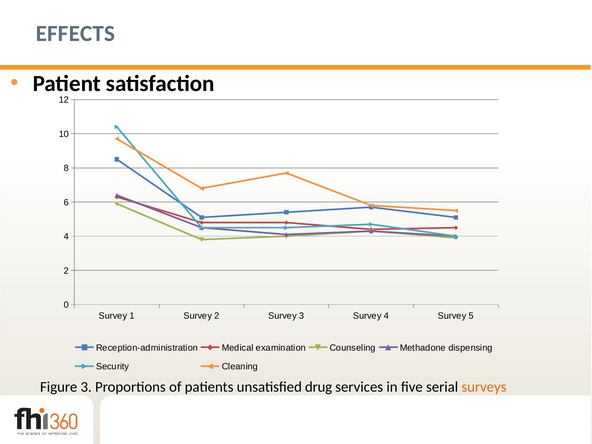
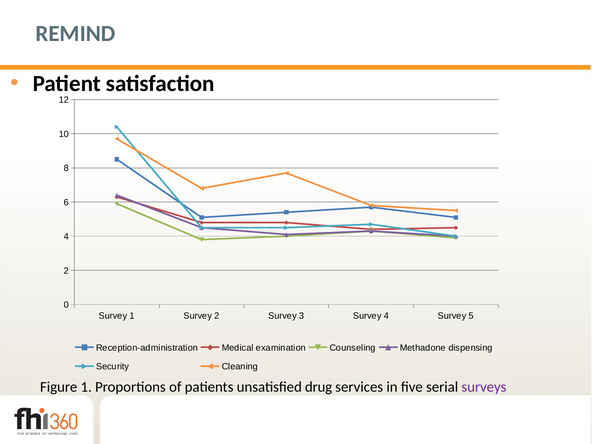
EFFECTS: EFFECTS -> REMIND
Figure 3: 3 -> 1
surveys colour: orange -> purple
